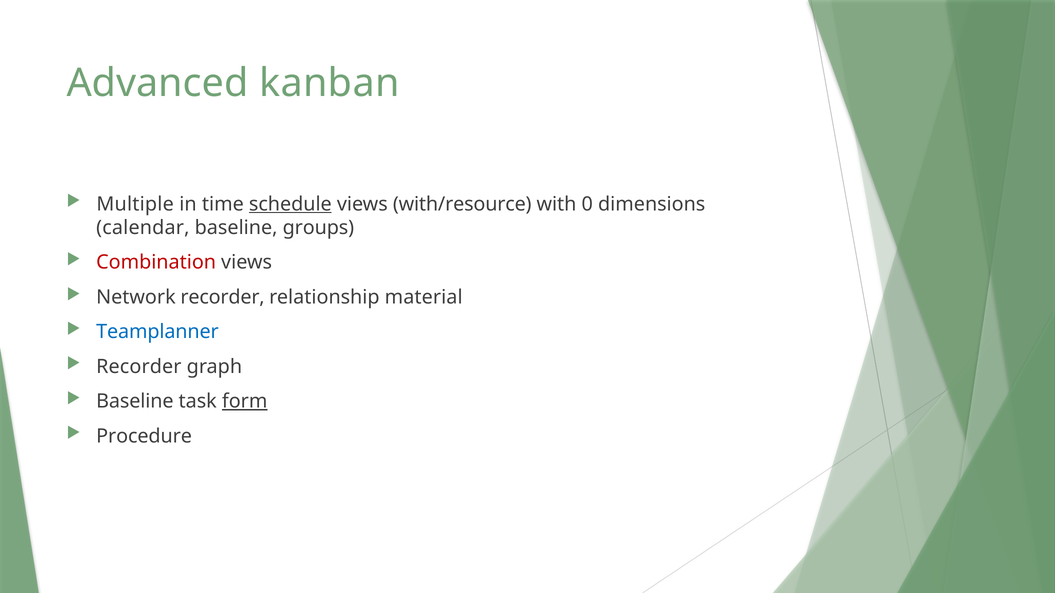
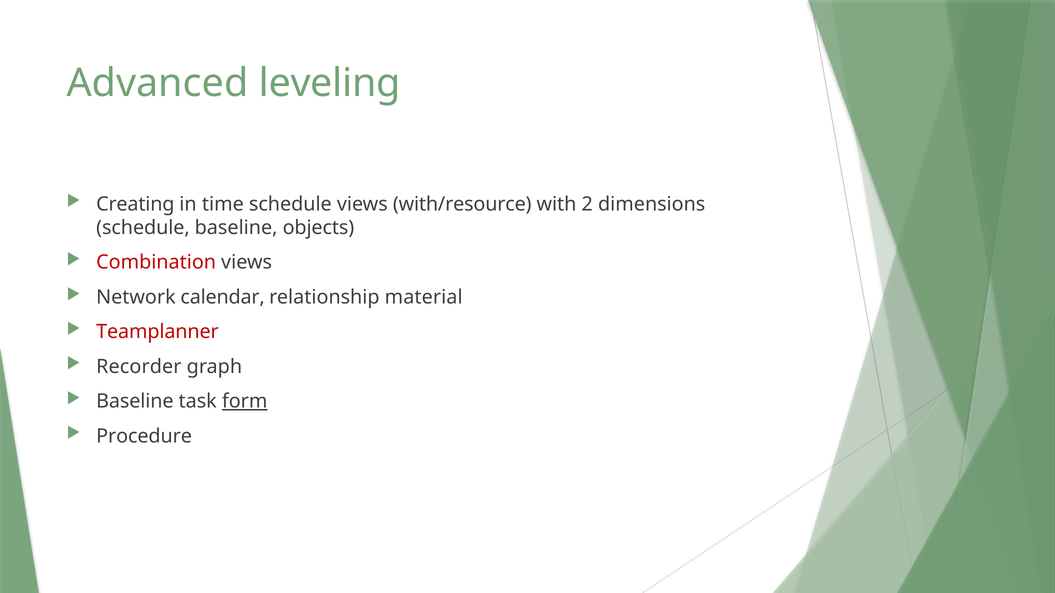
kanban: kanban -> leveling
Multiple: Multiple -> Creating
schedule at (290, 204) underline: present -> none
0: 0 -> 2
calendar at (143, 228): calendar -> schedule
groups: groups -> objects
Network recorder: recorder -> calendar
Teamplanner colour: blue -> red
